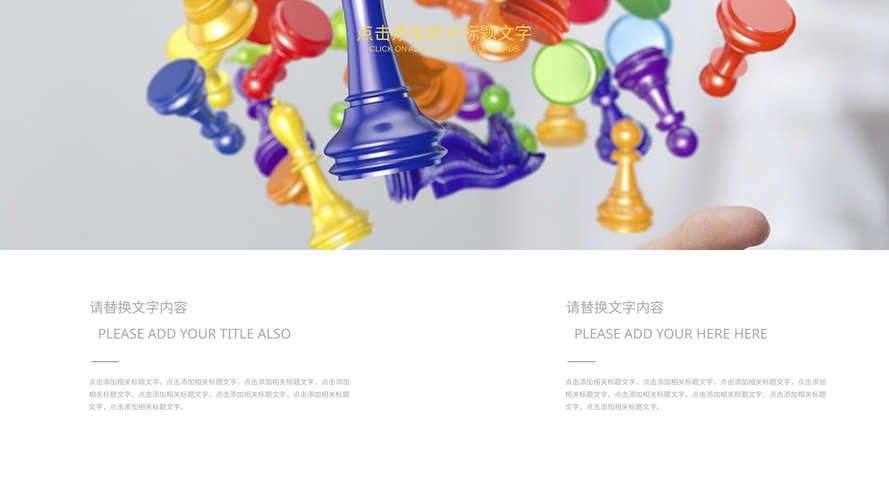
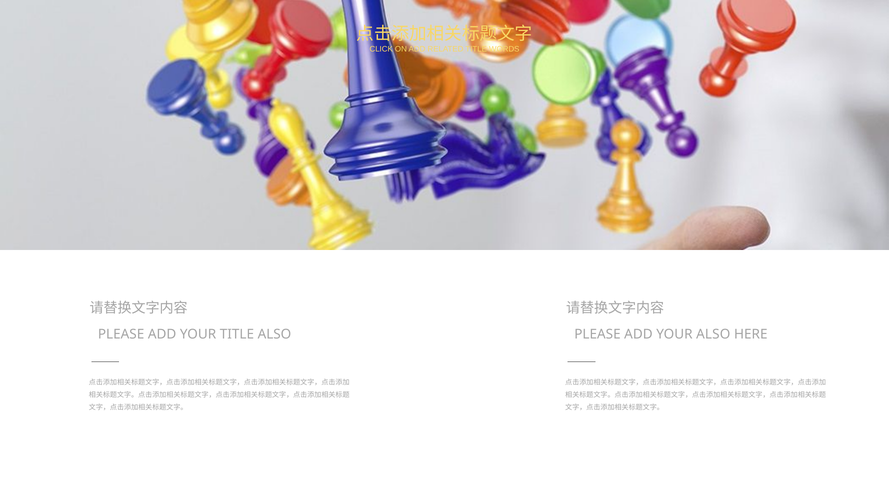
YOUR HERE: HERE -> ALSO
